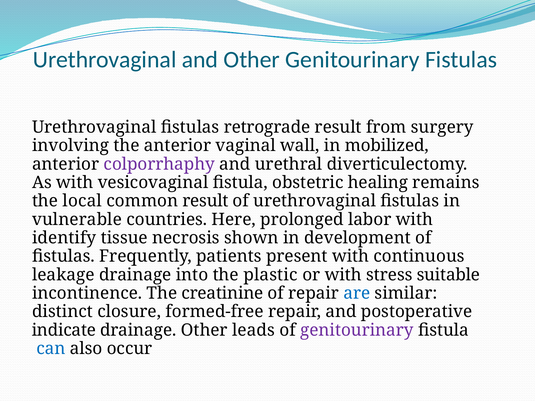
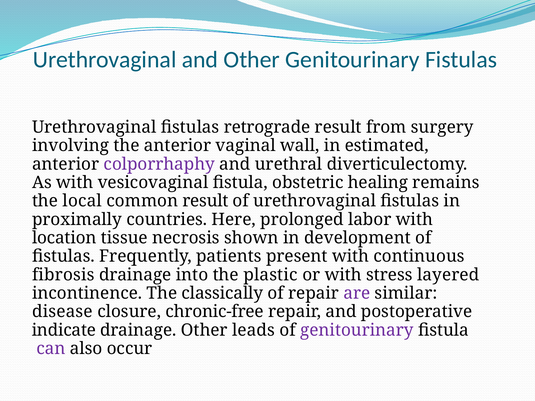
mobilized: mobilized -> estimated
vulnerable: vulnerable -> proximally
identify: identify -> location
leakage: leakage -> fibrosis
suitable: suitable -> layered
creatinine: creatinine -> classically
are colour: blue -> purple
distinct: distinct -> disease
formed-free: formed-free -> chronic-free
can colour: blue -> purple
